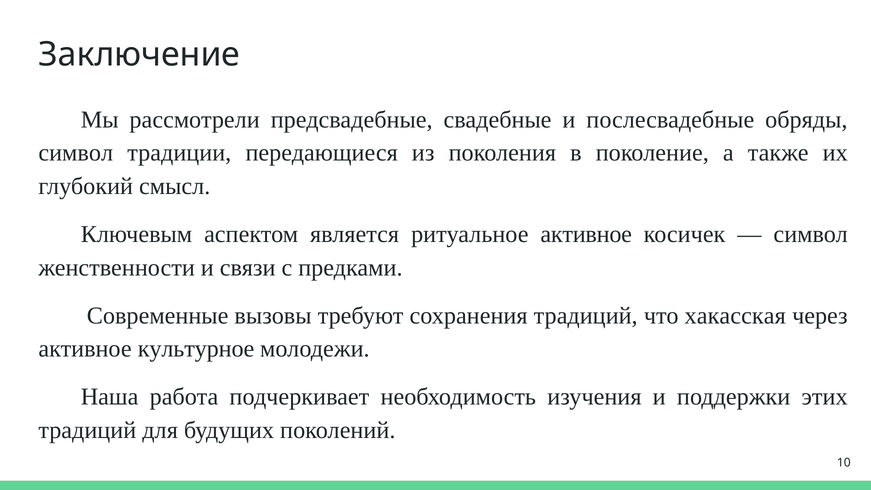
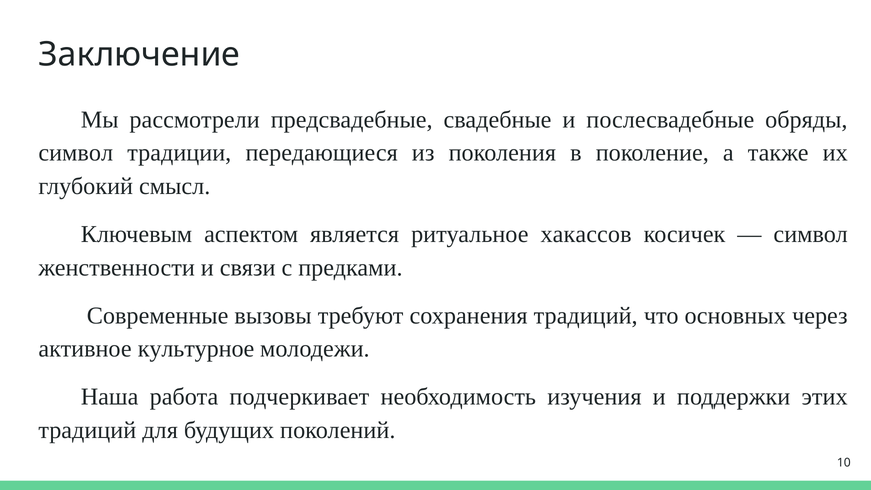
ритуальное активное: активное -> хакассов
хакасская: хакасская -> основных
